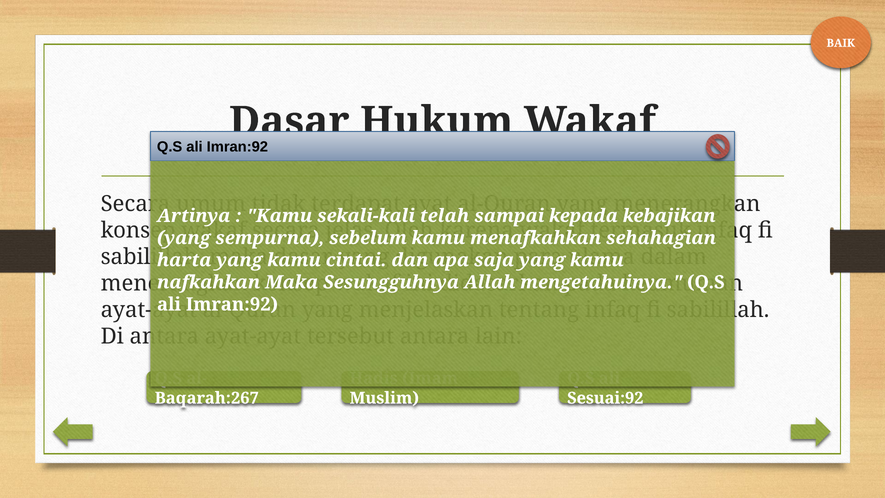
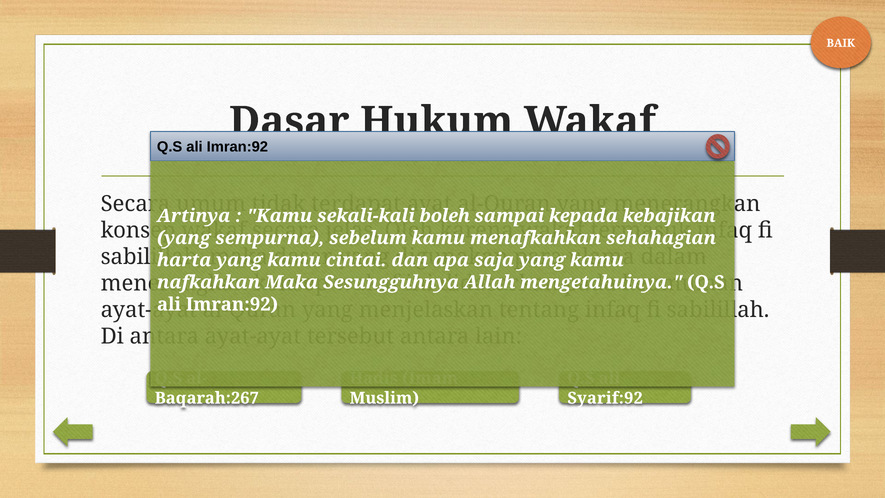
telah: telah -> boleh
Sesuai:92: Sesuai:92 -> Syarif:92
